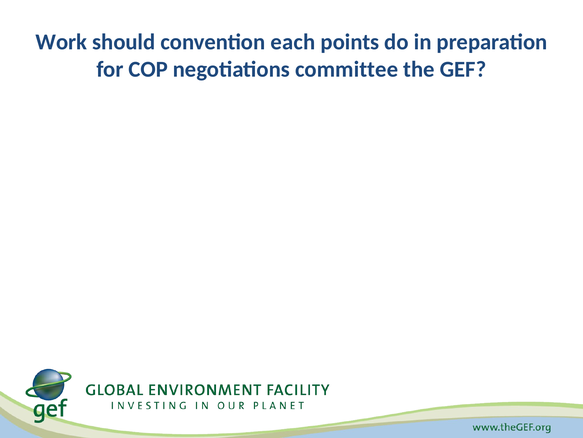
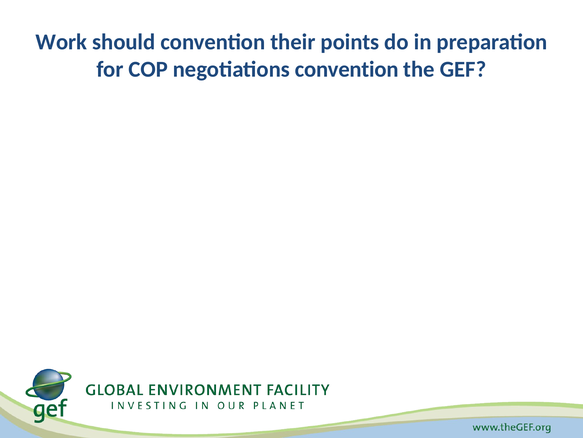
each: each -> their
negotiations committee: committee -> convention
